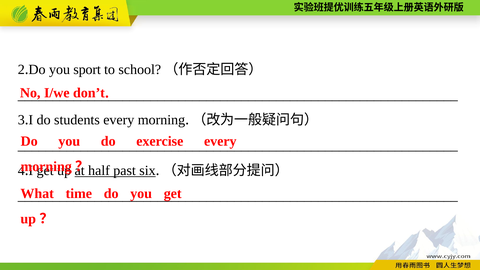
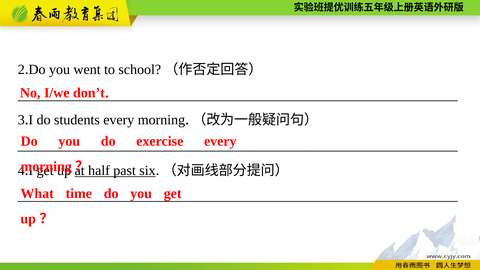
sport: sport -> went
